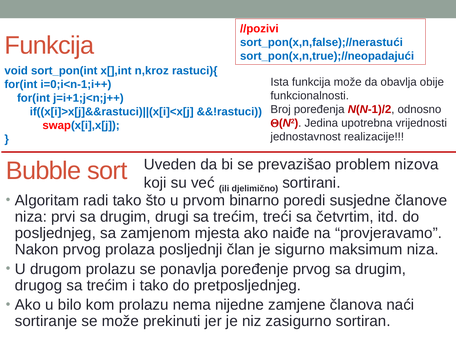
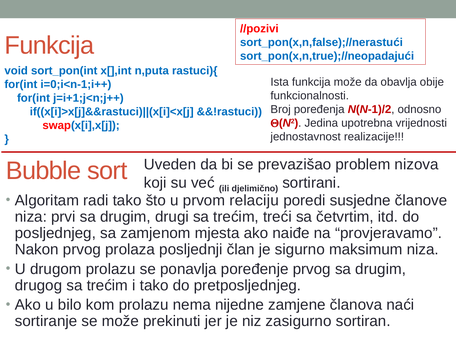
n,kroz: n,kroz -> n,puta
binarno: binarno -> relaciju
